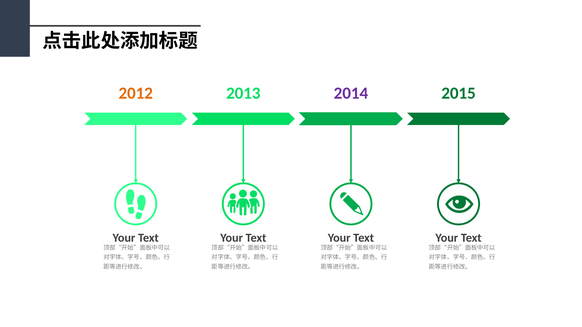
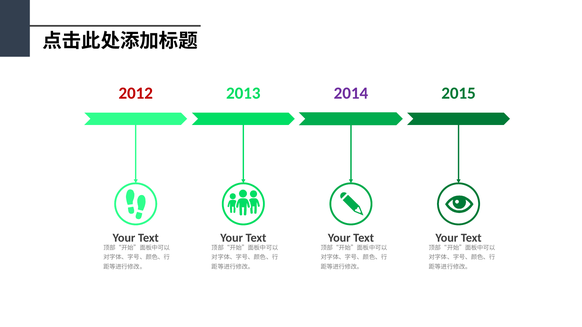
2012 colour: orange -> red
